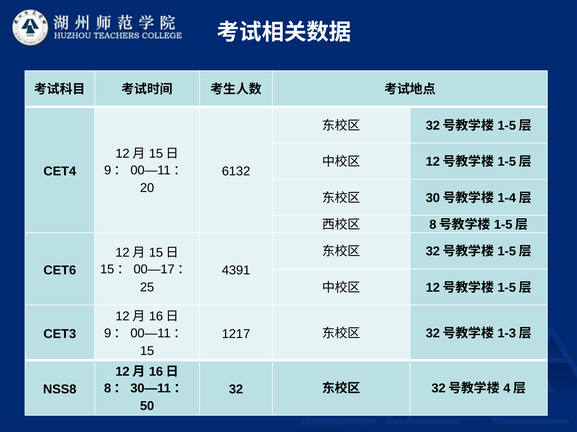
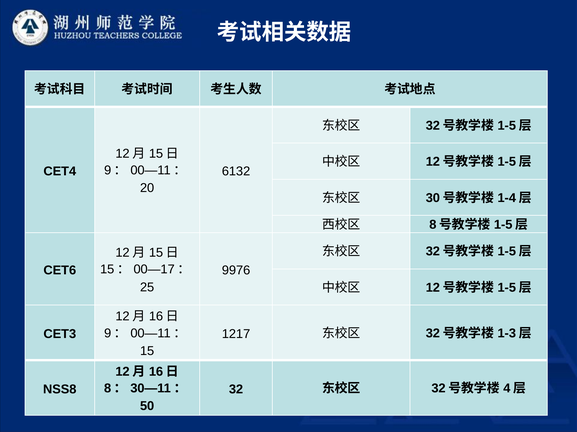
4391: 4391 -> 9976
